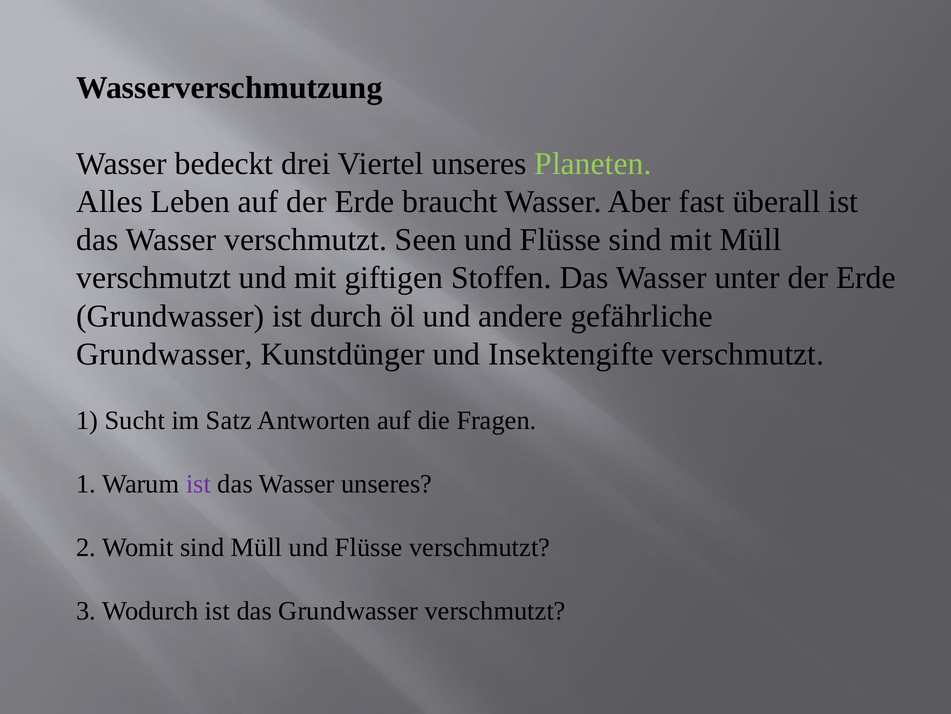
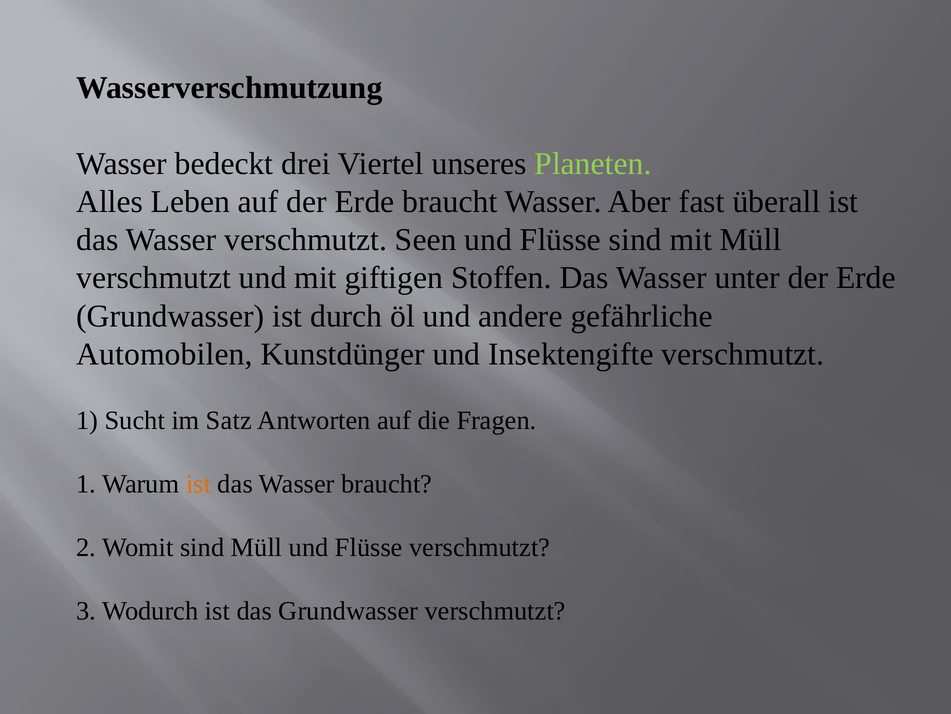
Grundwasser at (165, 354): Grundwasser -> Automobilen
ist at (198, 484) colour: purple -> orange
Wasser unseres: unseres -> braucht
